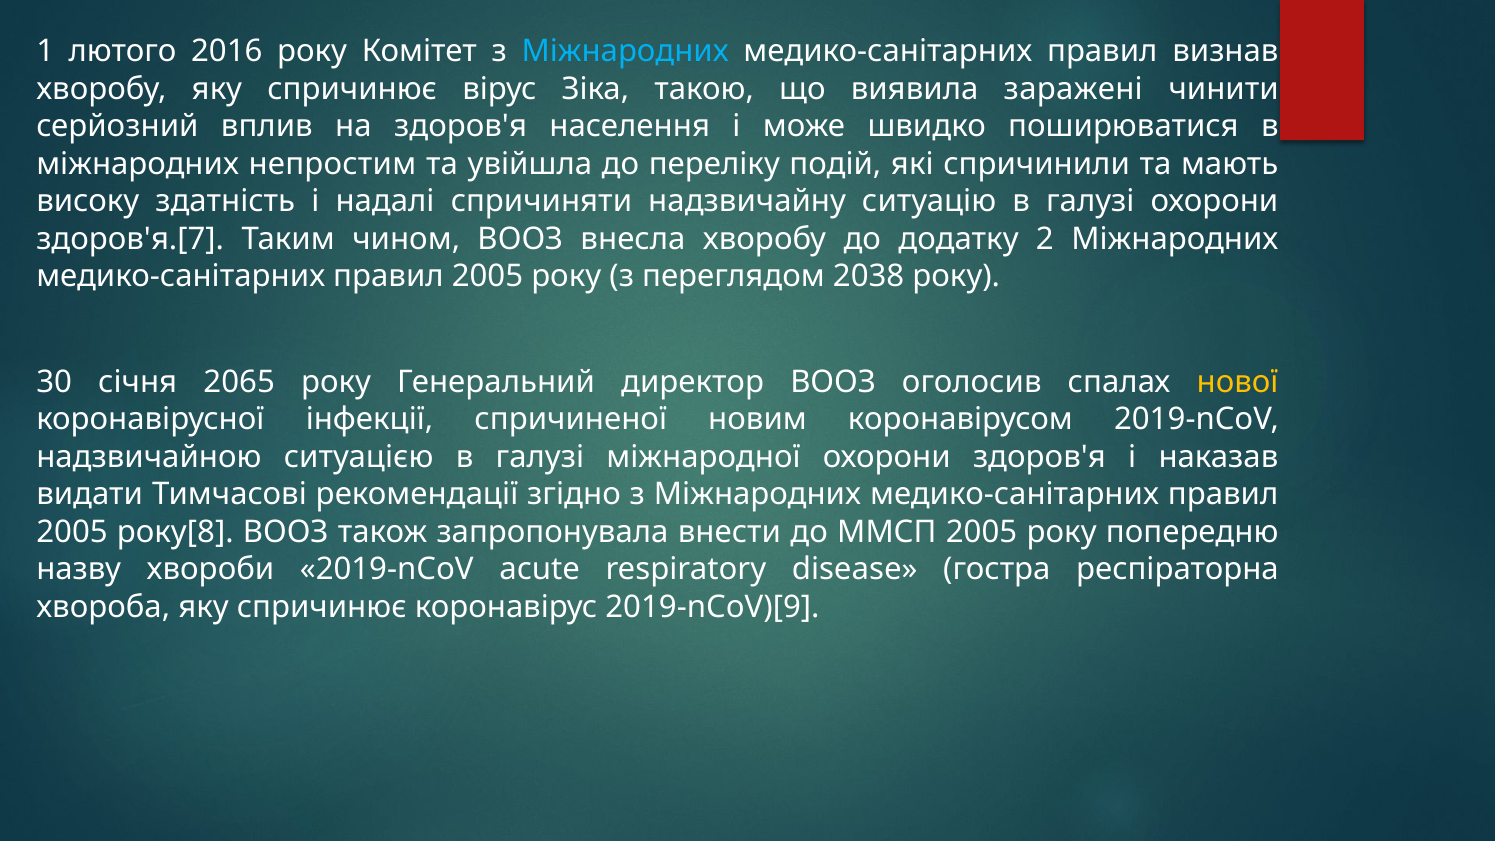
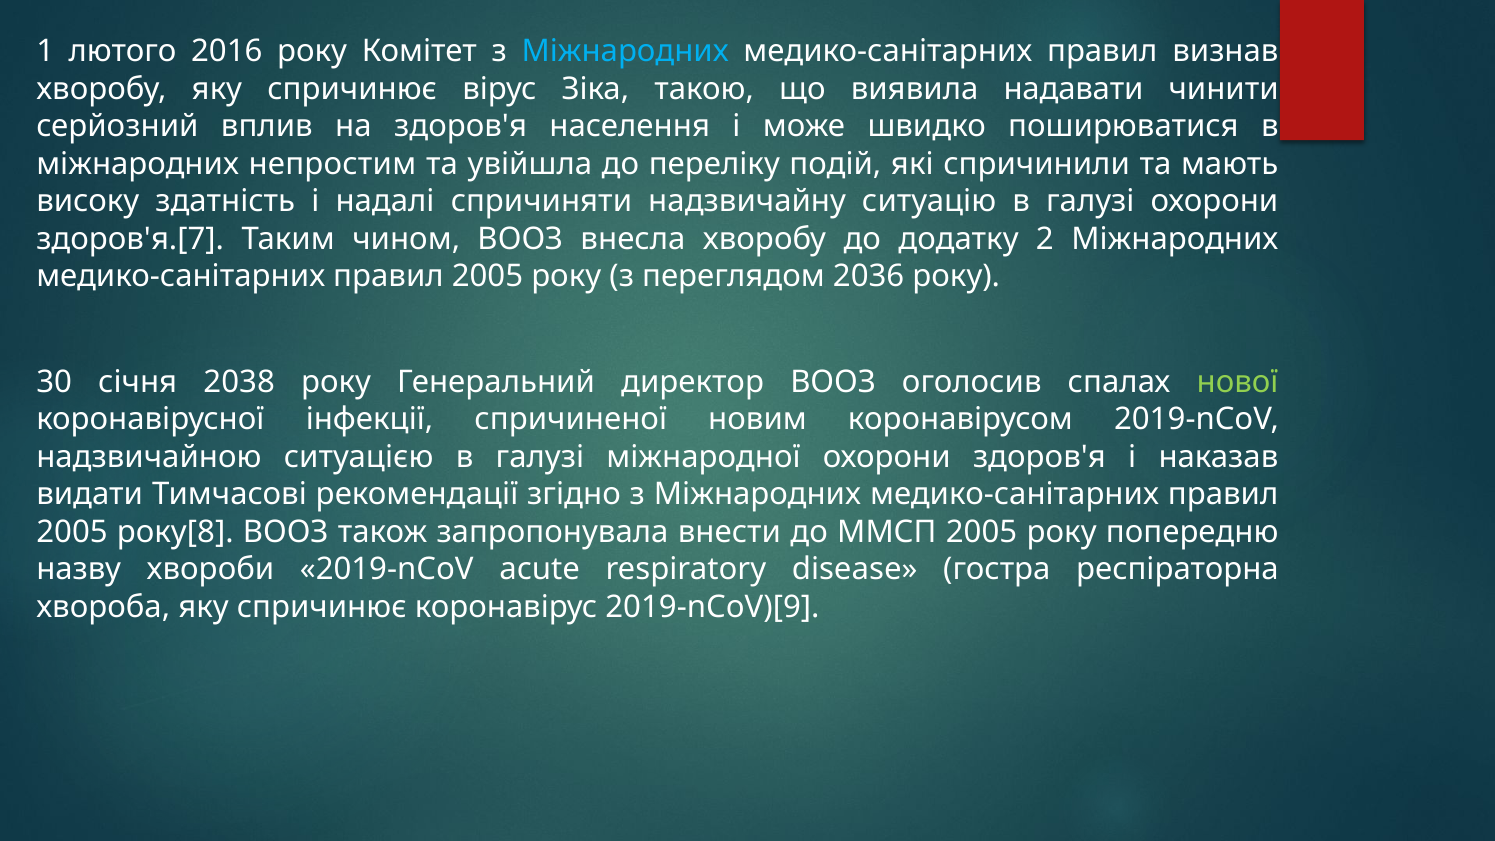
заражені: заражені -> надавати
2038: 2038 -> 2036
2065: 2065 -> 2038
нової colour: yellow -> light green
